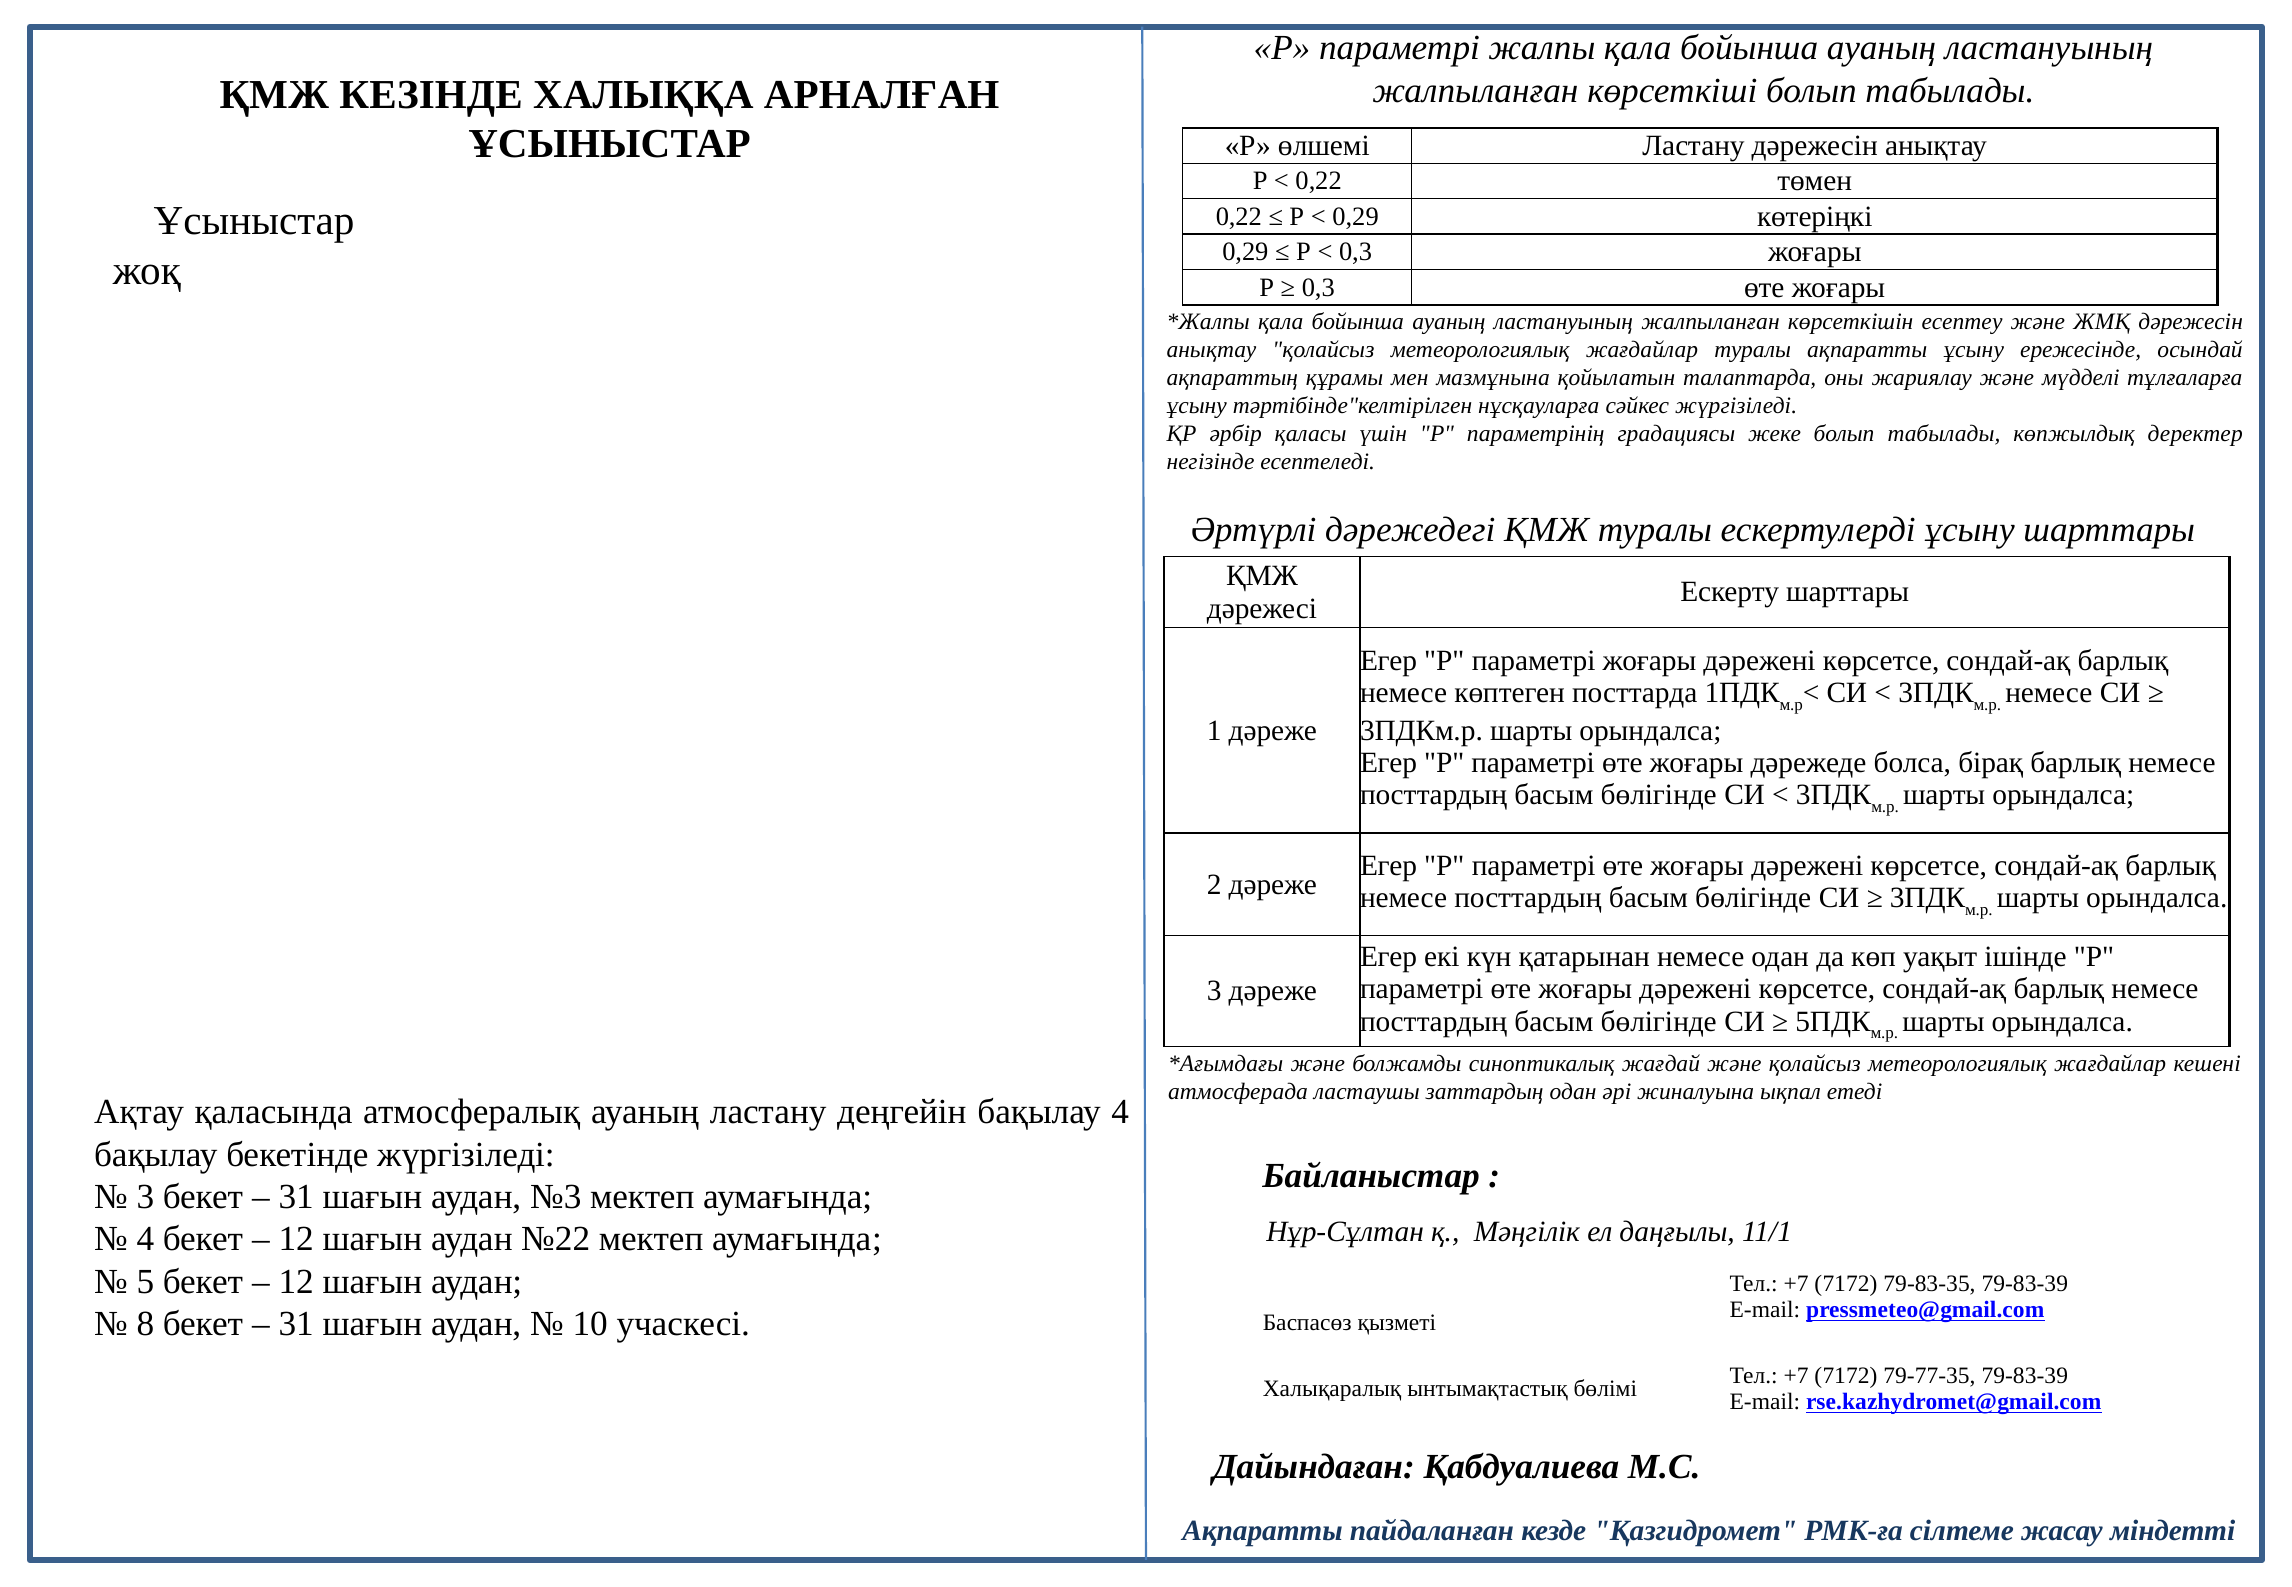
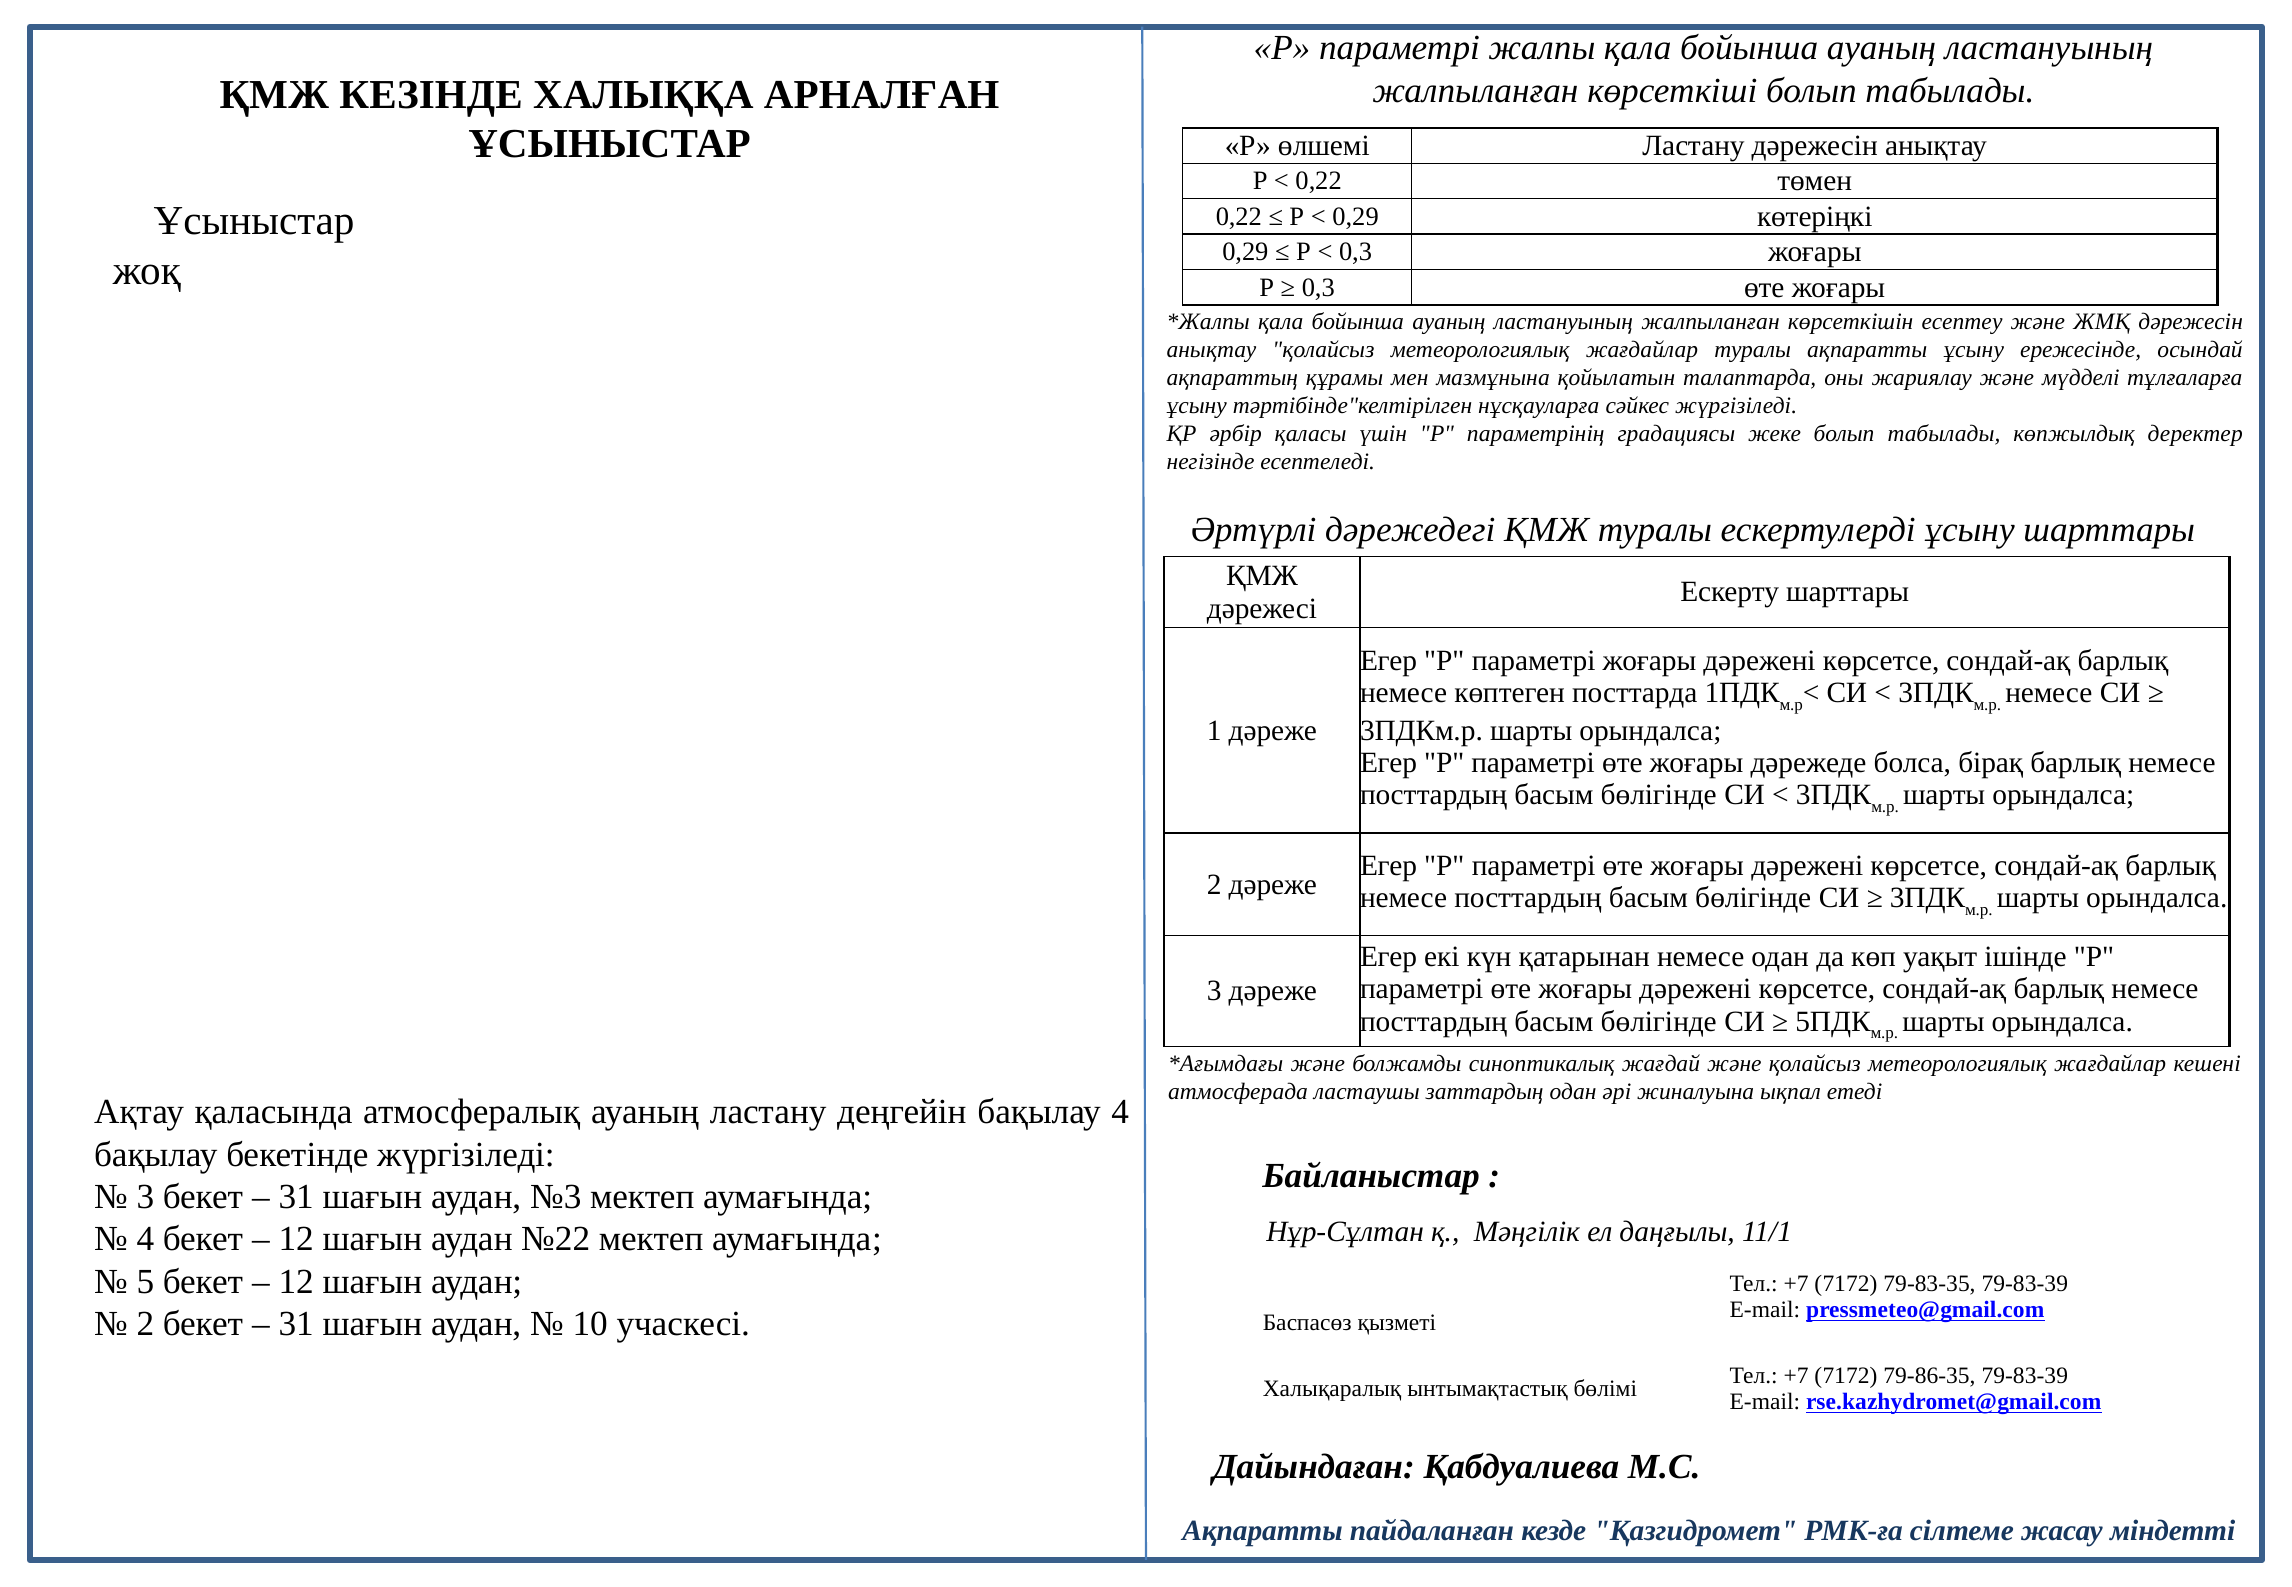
8 at (145, 1324): 8 -> 2
79-77-35: 79-77-35 -> 79-86-35
